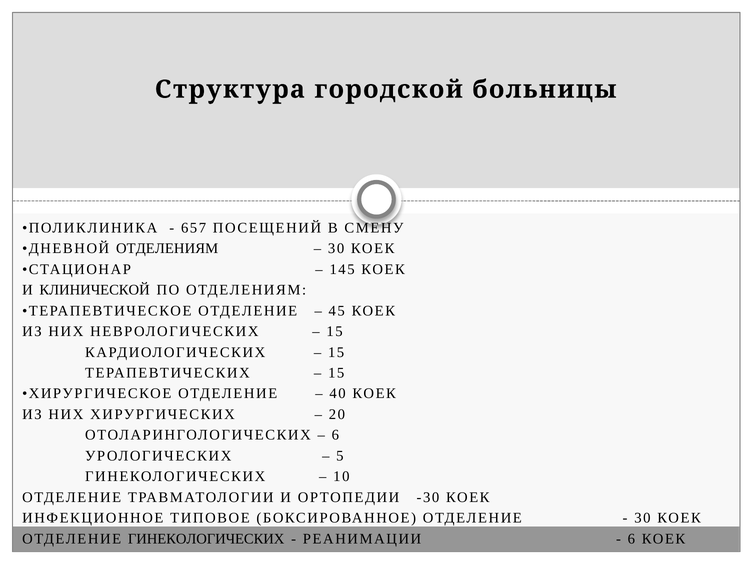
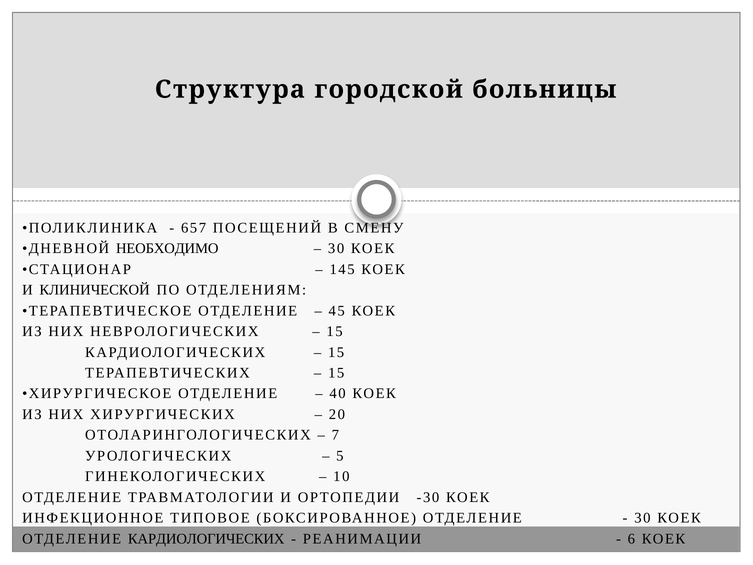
ДНЕВНОЙ ОТДЕЛЕНИЯМ: ОТДЕЛЕНИЯМ -> НЕОБХОДИМО
6 at (335, 435): 6 -> 7
ОТДЕЛЕНИЕ ГИНЕКОЛОГИЧЕСКИХ: ГИНЕКОЛОГИЧЕСКИХ -> КАРДИОЛОГИЧЕСКИХ
